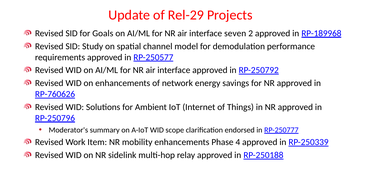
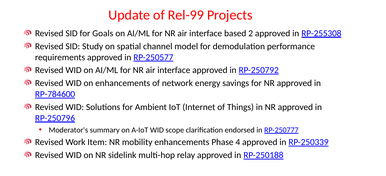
Rel-29: Rel-29 -> Rel-99
seven: seven -> based
RP-189968: RP-189968 -> RP-255308
RP-760626: RP-760626 -> RP-784600
